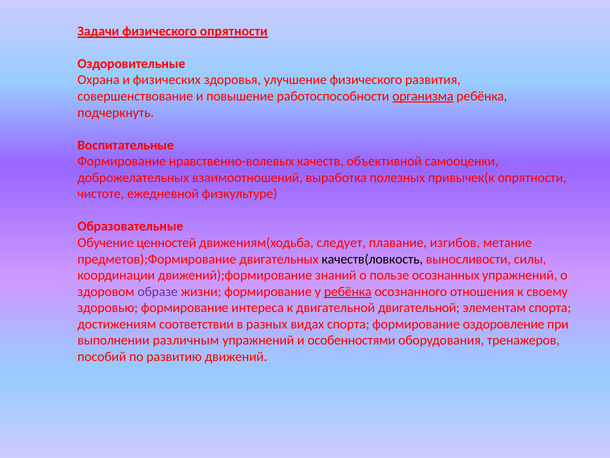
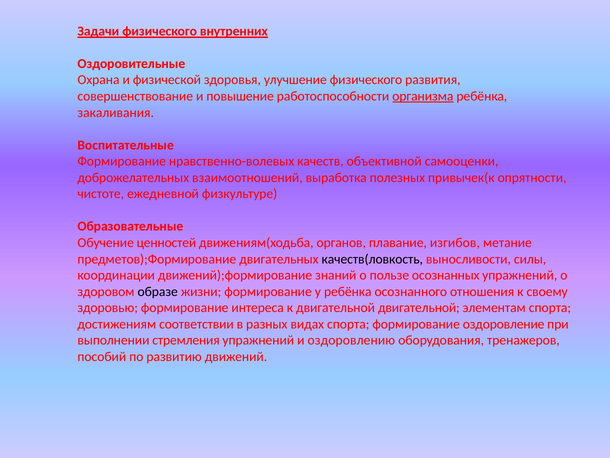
физического опрятности: опрятности -> внутренних
физических: физических -> физической
подчеркнуть: подчеркнуть -> закаливания
следует: следует -> органов
образе colour: purple -> black
ребёнка at (348, 291) underline: present -> none
различным: различным -> стремления
особенностями: особенностями -> оздоровлению
